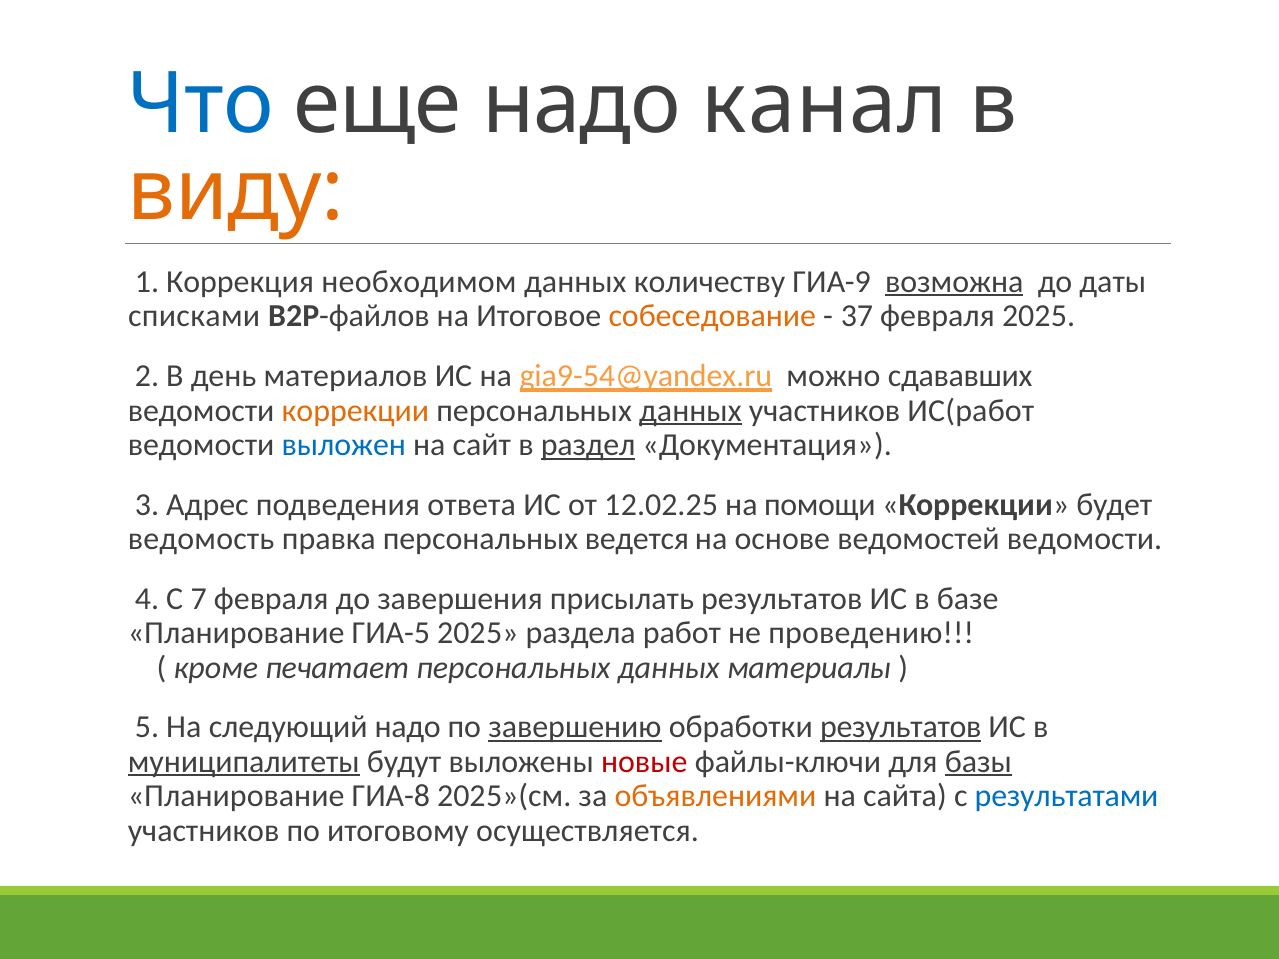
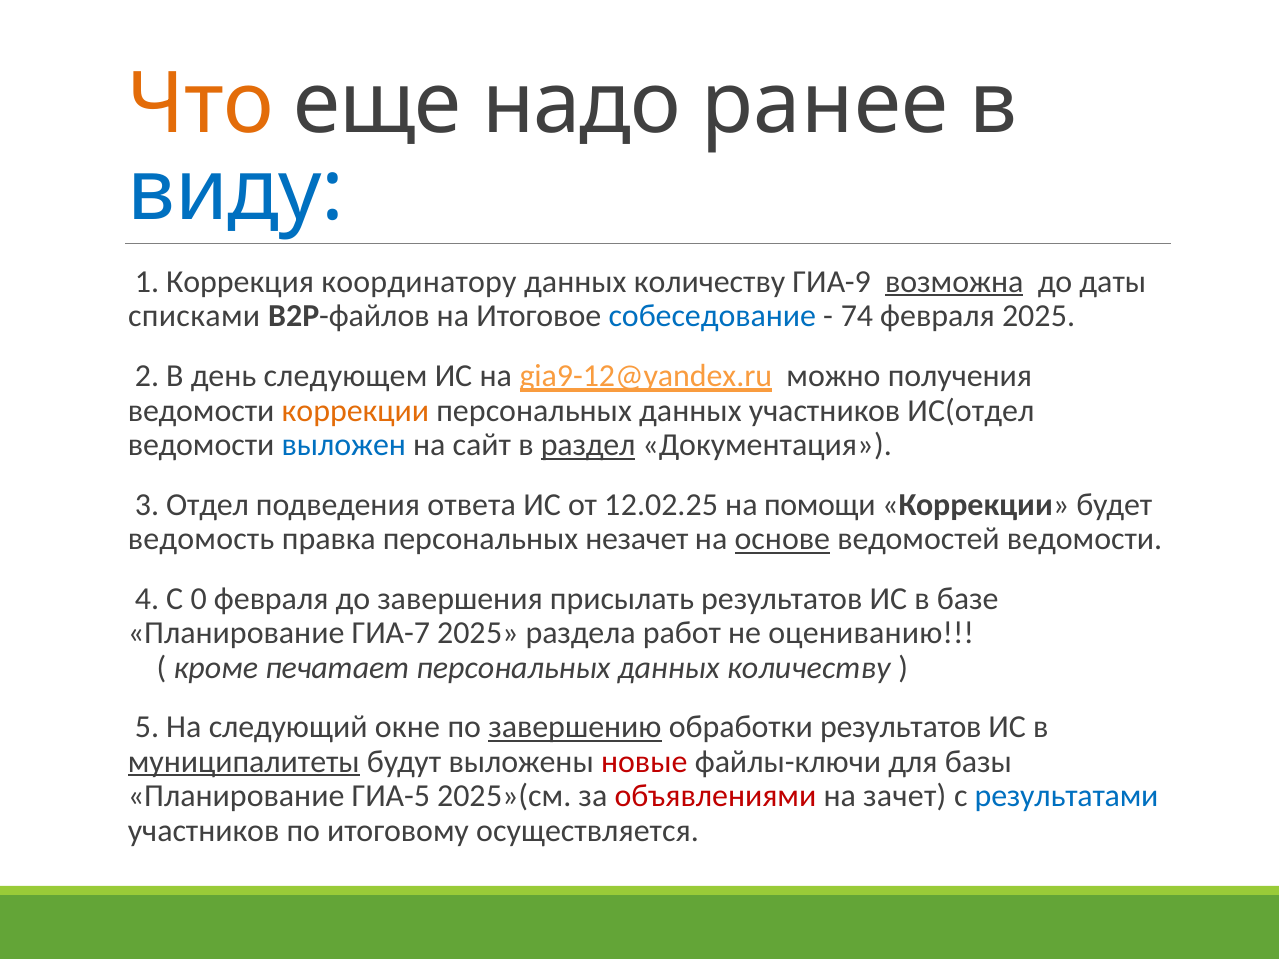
Что colour: blue -> orange
канал: канал -> ранее
виду colour: orange -> blue
необходимом: необходимом -> координатору
собеседование colour: orange -> blue
37: 37 -> 74
материалов: материалов -> следующем
gia9-54@yandex.ru: gia9-54@yandex.ru -> gia9-12@yandex.ru
сдававших: сдававших -> получения
данных at (690, 411) underline: present -> none
ИС(работ: ИС(работ -> ИС(отдел
Адрес: Адрес -> Отдел
ведется: ведется -> незачет
основе underline: none -> present
7: 7 -> 0
ГИА-5: ГИА-5 -> ГИА-7
проведению: проведению -> оцениванию
персональных данных материалы: материалы -> количеству
следующий надо: надо -> окне
результатов at (901, 727) underline: present -> none
базы underline: present -> none
ГИА-8: ГИА-8 -> ГИА-5
объявлениями colour: orange -> red
сайта: сайта -> зачет
